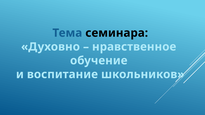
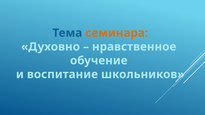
семинара colour: black -> orange
